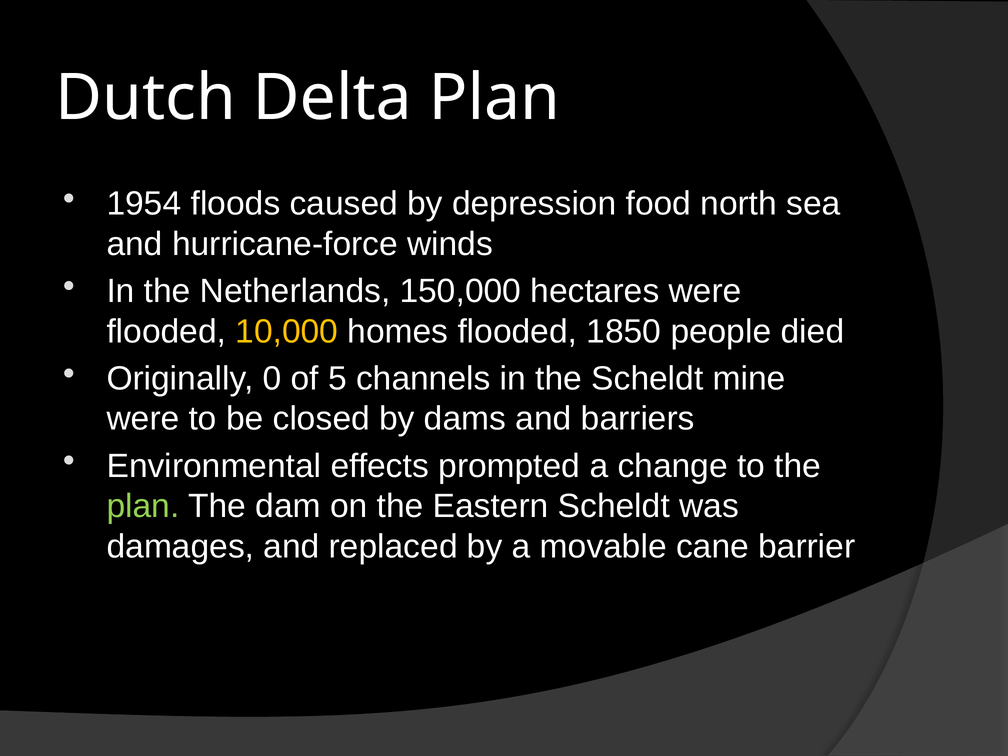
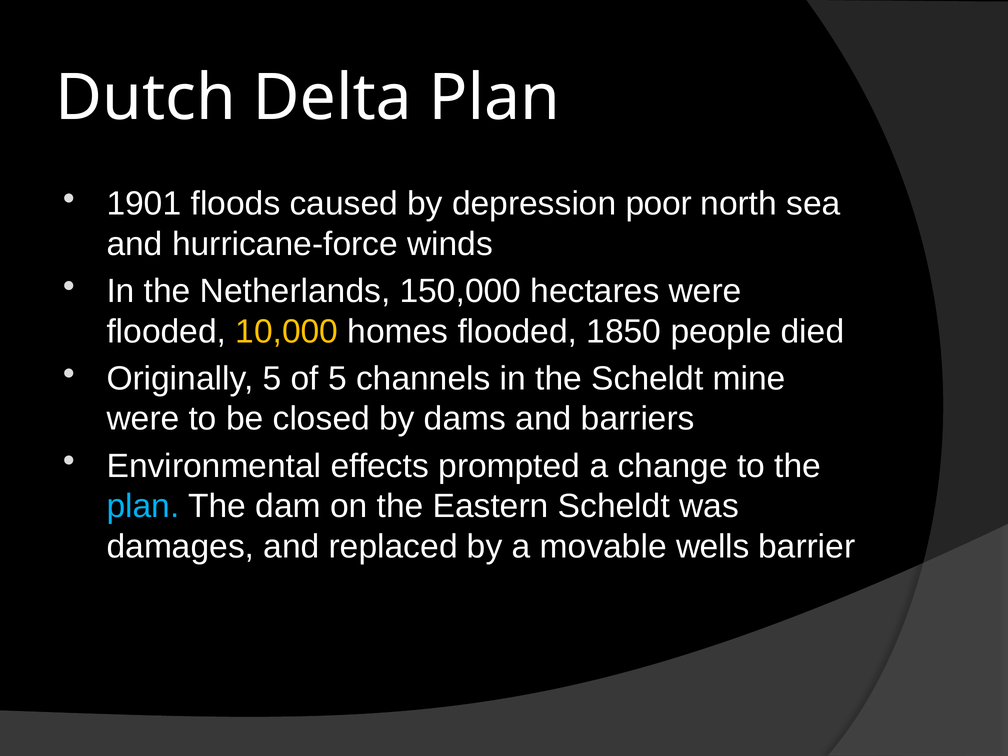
1954: 1954 -> 1901
food: food -> poor
Originally 0: 0 -> 5
plan at (143, 506) colour: light green -> light blue
cane: cane -> wells
